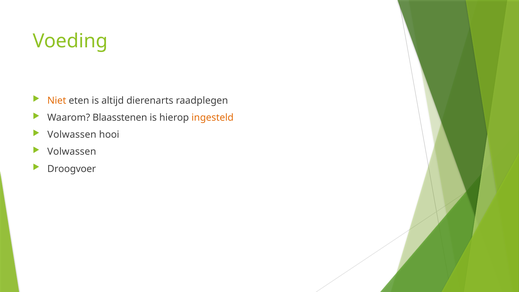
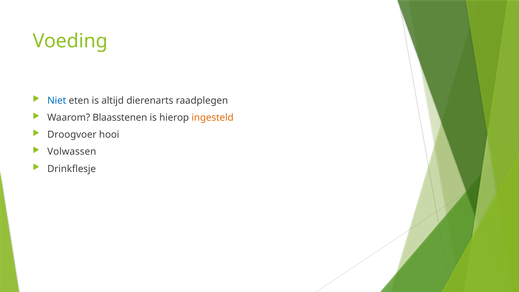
Niet colour: orange -> blue
Volwassen at (72, 135): Volwassen -> Droogvoer
Droogvoer: Droogvoer -> Drinkflesje
